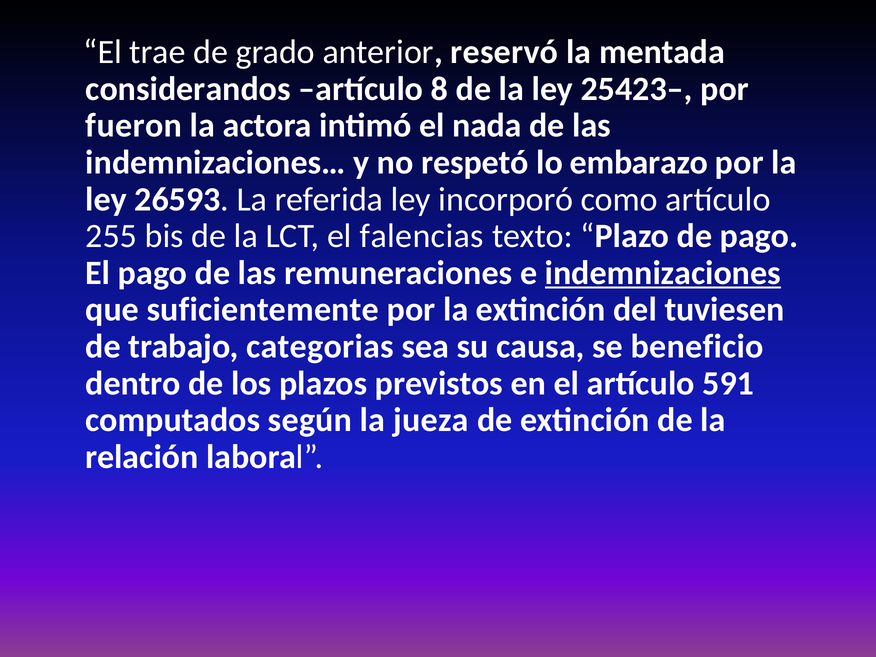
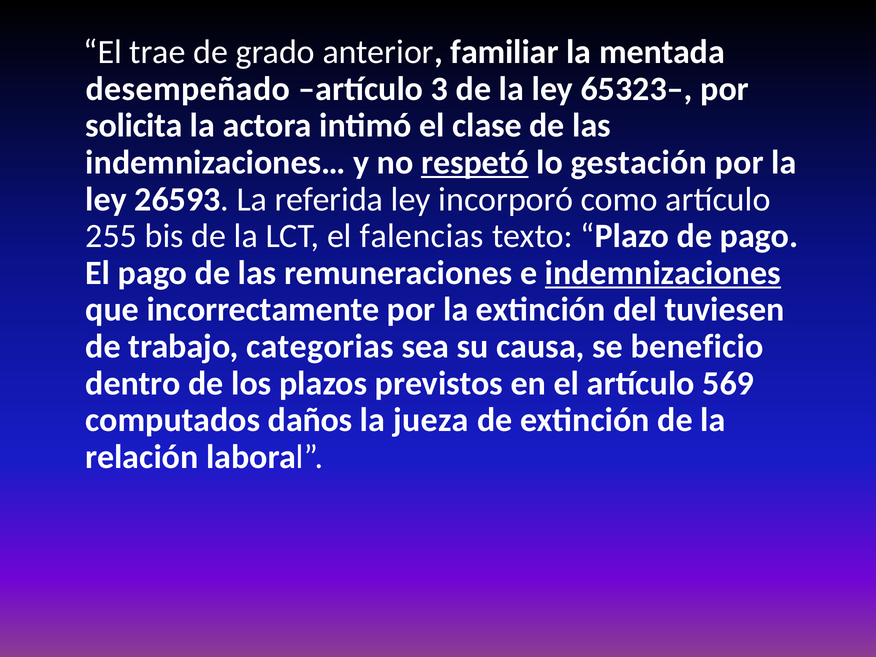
reservó: reservó -> familiar
considerandos: considerandos -> desempeñado
8: 8 -> 3
25423–: 25423– -> 65323–
fueron: fueron -> solicita
nada: nada -> clase
respetó underline: none -> present
embarazo: embarazo -> gestación
suficientemente: suficientemente -> incorrectamente
591: 591 -> 569
según: según -> daños
